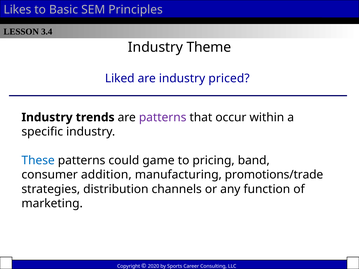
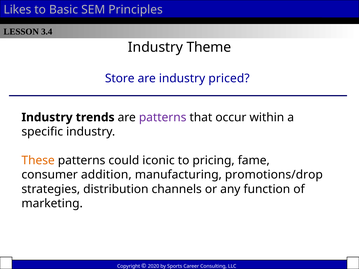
Liked: Liked -> Store
These colour: blue -> orange
game: game -> iconic
band: band -> fame
promotions/trade: promotions/trade -> promotions/drop
